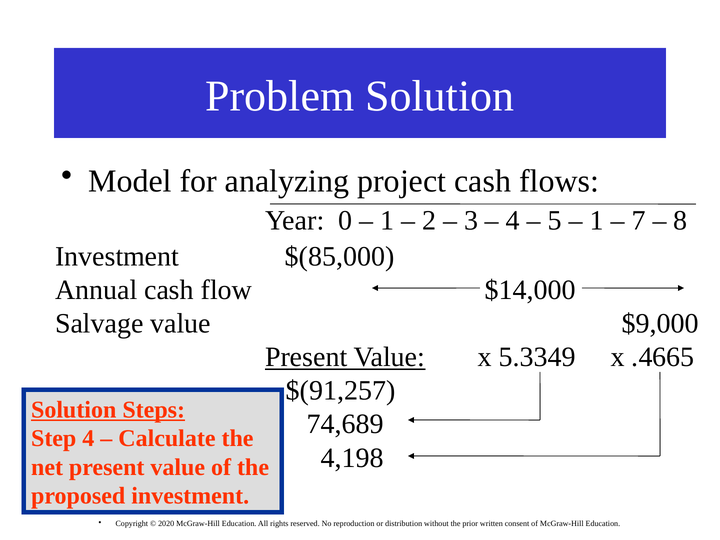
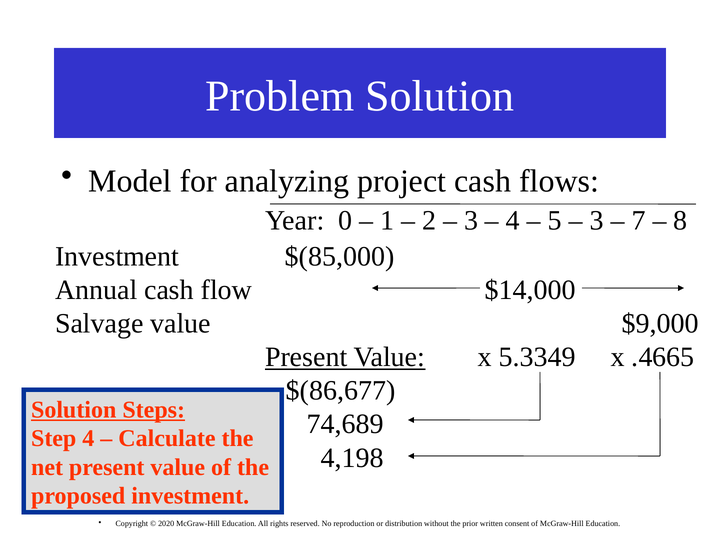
1 at (597, 220): 1 -> 3
$(91,257: $(91,257 -> $(86,677
